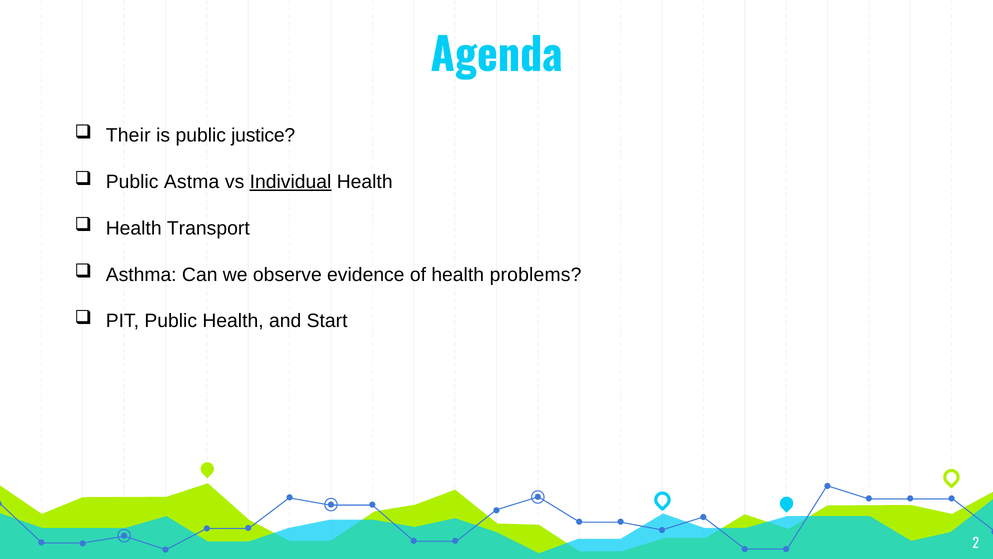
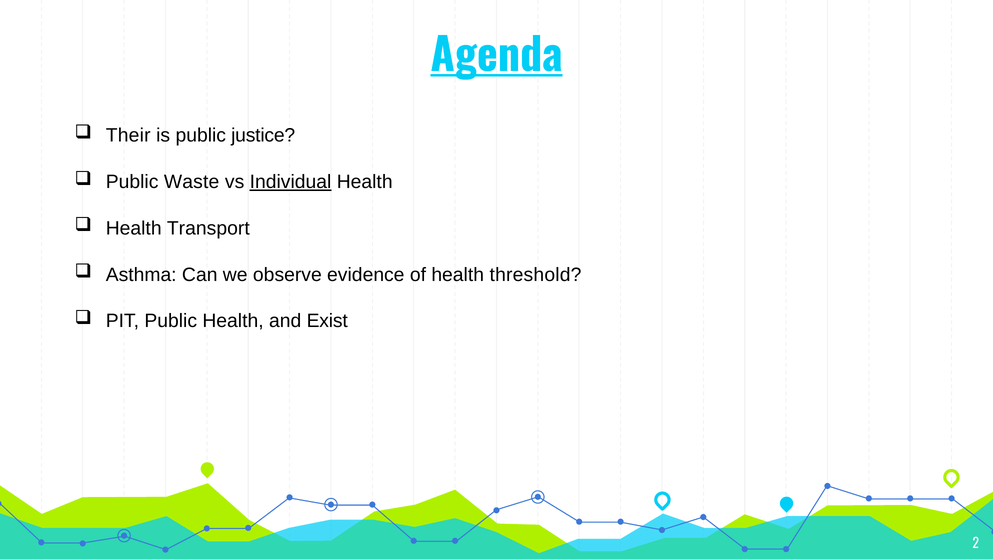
Agenda underline: none -> present
Astma: Astma -> Waste
problems: problems -> threshold
Start: Start -> Exist
